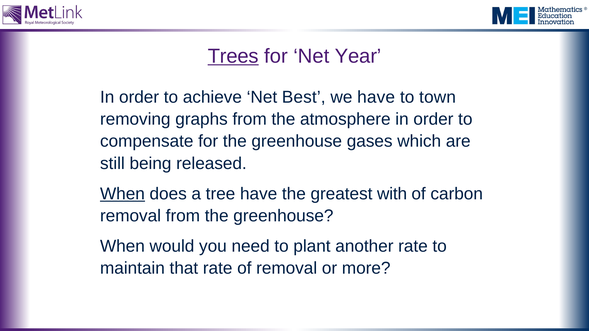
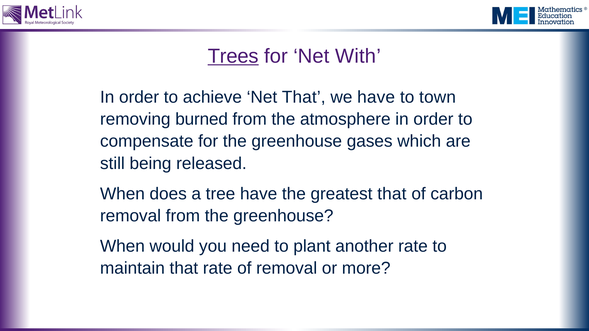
Year: Year -> With
Net Best: Best -> That
graphs: graphs -> burned
When at (122, 194) underline: present -> none
greatest with: with -> that
